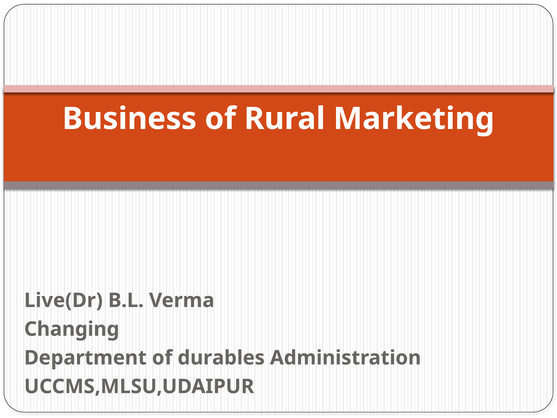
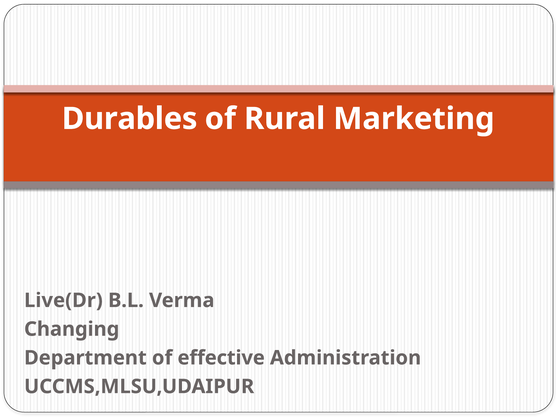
Business: Business -> Durables
durables: durables -> effective
